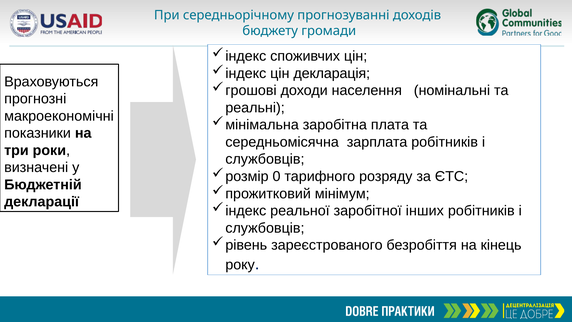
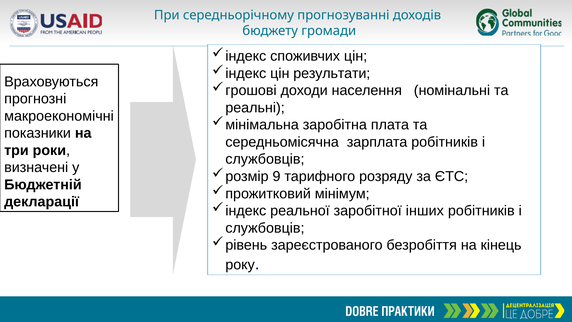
декларація: декларація -> результати
0: 0 -> 9
